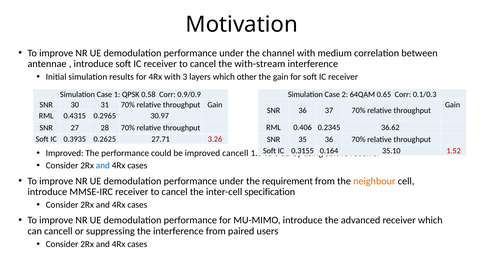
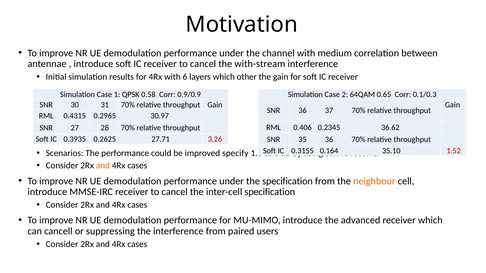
with 3: 3 -> 6
Improved at (65, 153): Improved -> Scenarios
improved cancell: cancell -> specify
and at (103, 166) colour: blue -> orange
the requirement: requirement -> specification
